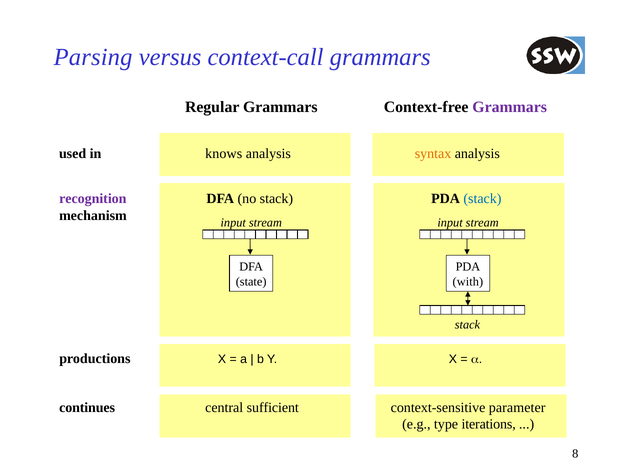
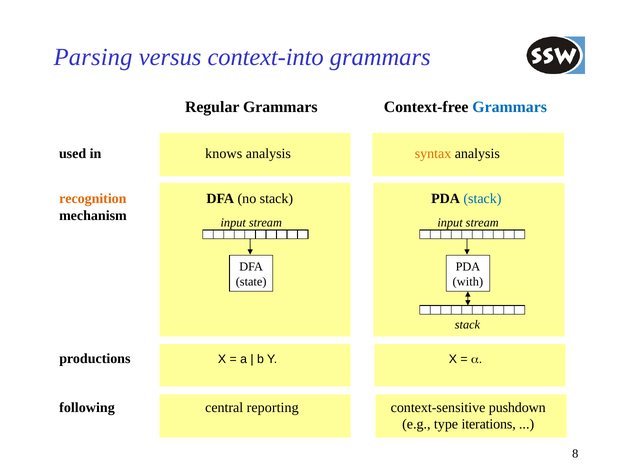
context-call: context-call -> context-into
Grammars at (510, 107) colour: purple -> blue
recognition colour: purple -> orange
continues: continues -> following
sufficient: sufficient -> reporting
parameter: parameter -> pushdown
